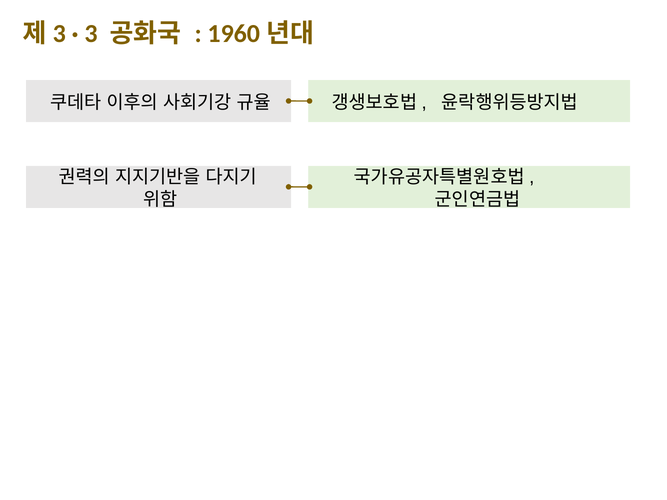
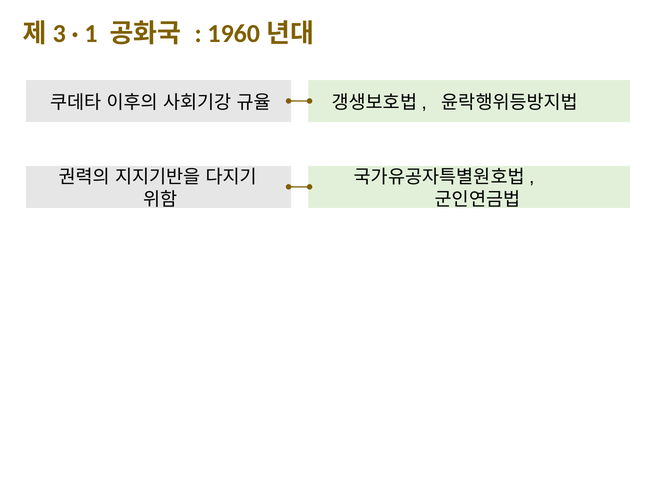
3: 3 -> 1
